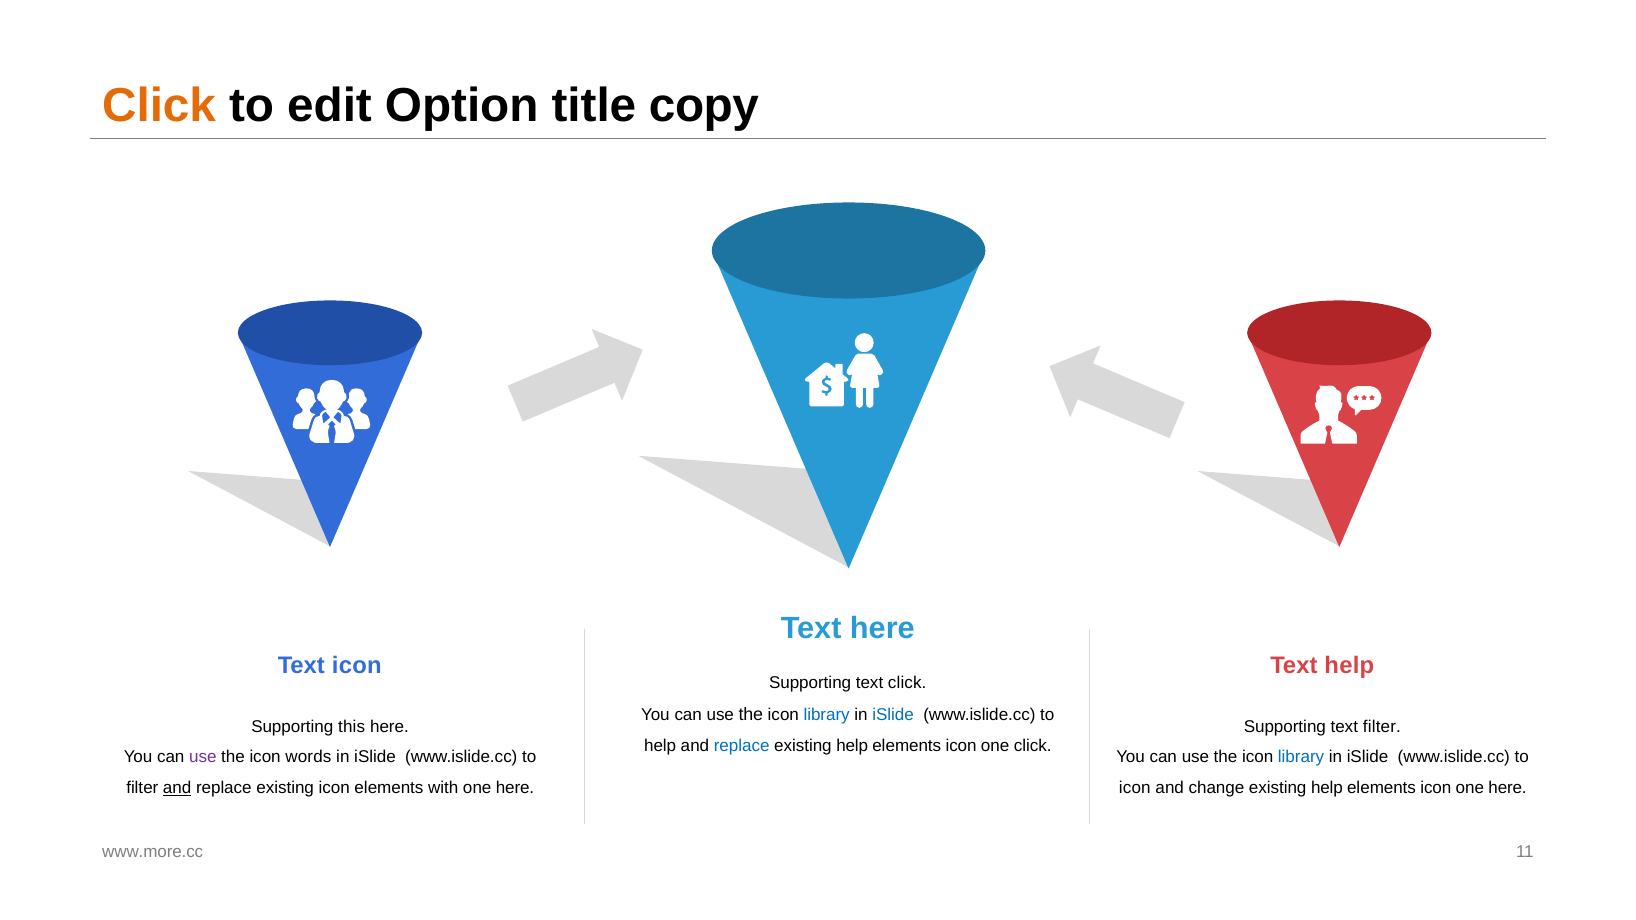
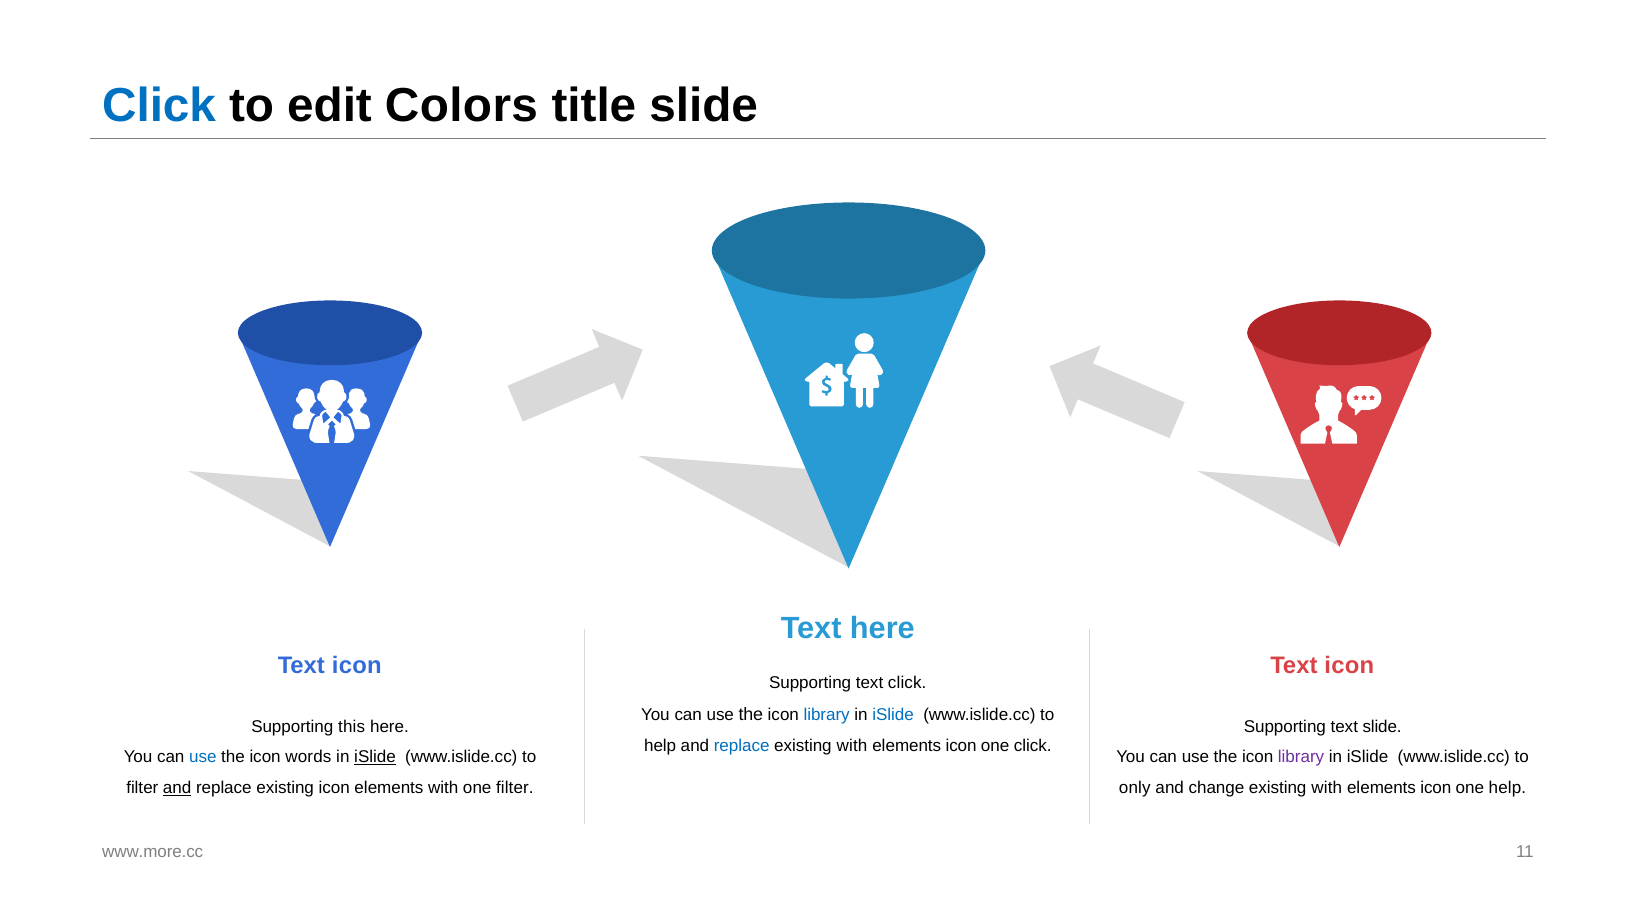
Click at (159, 106) colour: orange -> blue
Option: Option -> Colors
title copy: copy -> slide
help at (1349, 666): help -> icon
text filter: filter -> slide
help at (852, 746): help -> with
use at (203, 757) colour: purple -> blue
iSlide at (375, 757) underline: none -> present
library at (1301, 757) colour: blue -> purple
with one here: here -> filter
icon at (1135, 788): icon -> only
help at (1327, 788): help -> with
here at (1508, 788): here -> help
